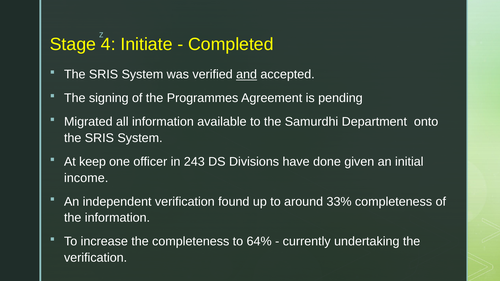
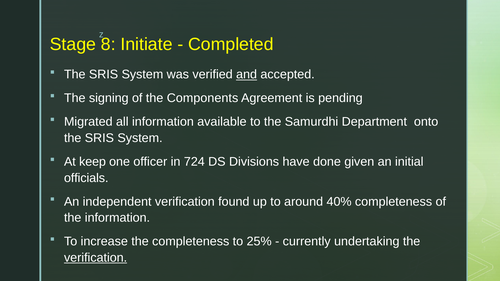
4: 4 -> 8
Programmes: Programmes -> Components
243: 243 -> 724
income: income -> officials
33%: 33% -> 40%
64%: 64% -> 25%
verification at (96, 258) underline: none -> present
